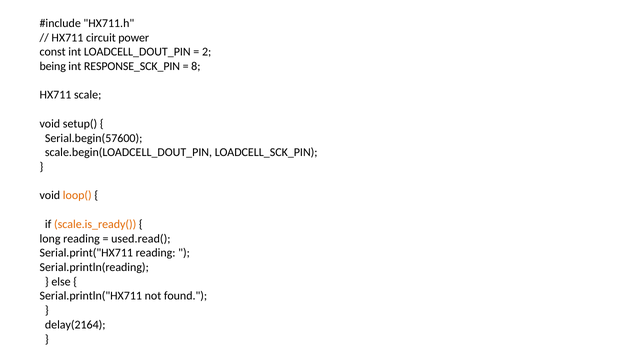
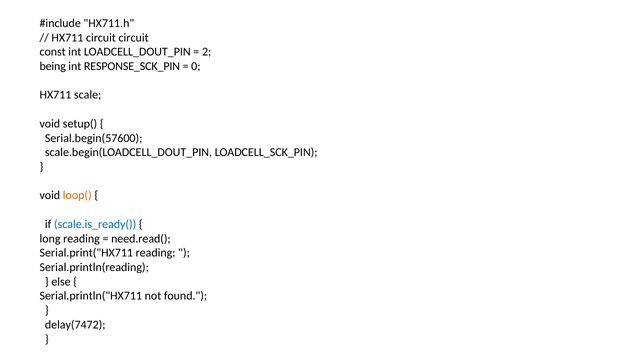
circuit power: power -> circuit
8: 8 -> 0
scale.is_ready( colour: orange -> blue
used.read(: used.read( -> need.read(
delay(2164: delay(2164 -> delay(7472
